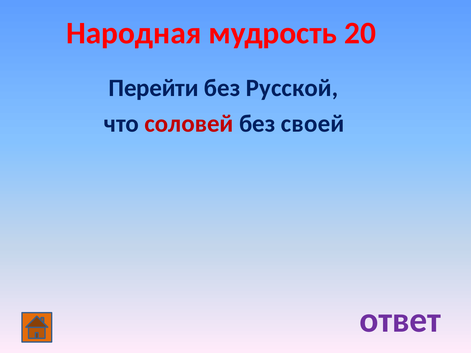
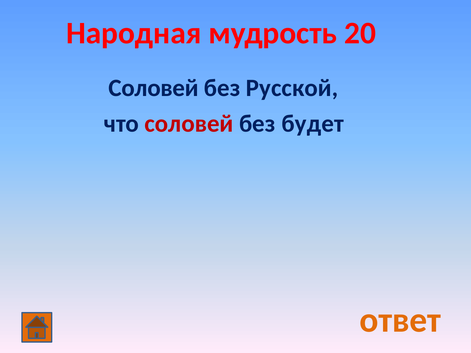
Перейти at (154, 88): Перейти -> Соловей
своей: своей -> будет
ответ colour: purple -> orange
